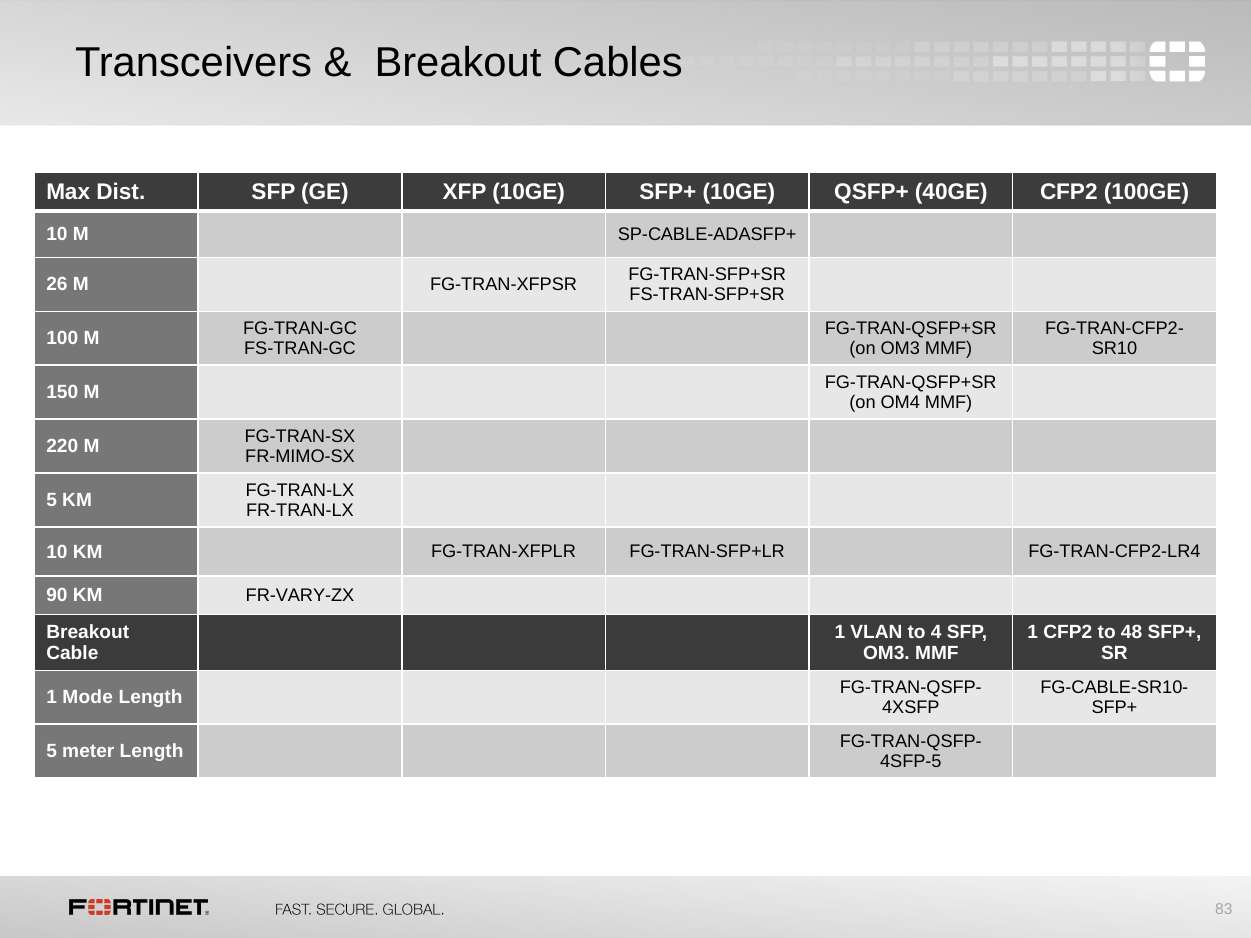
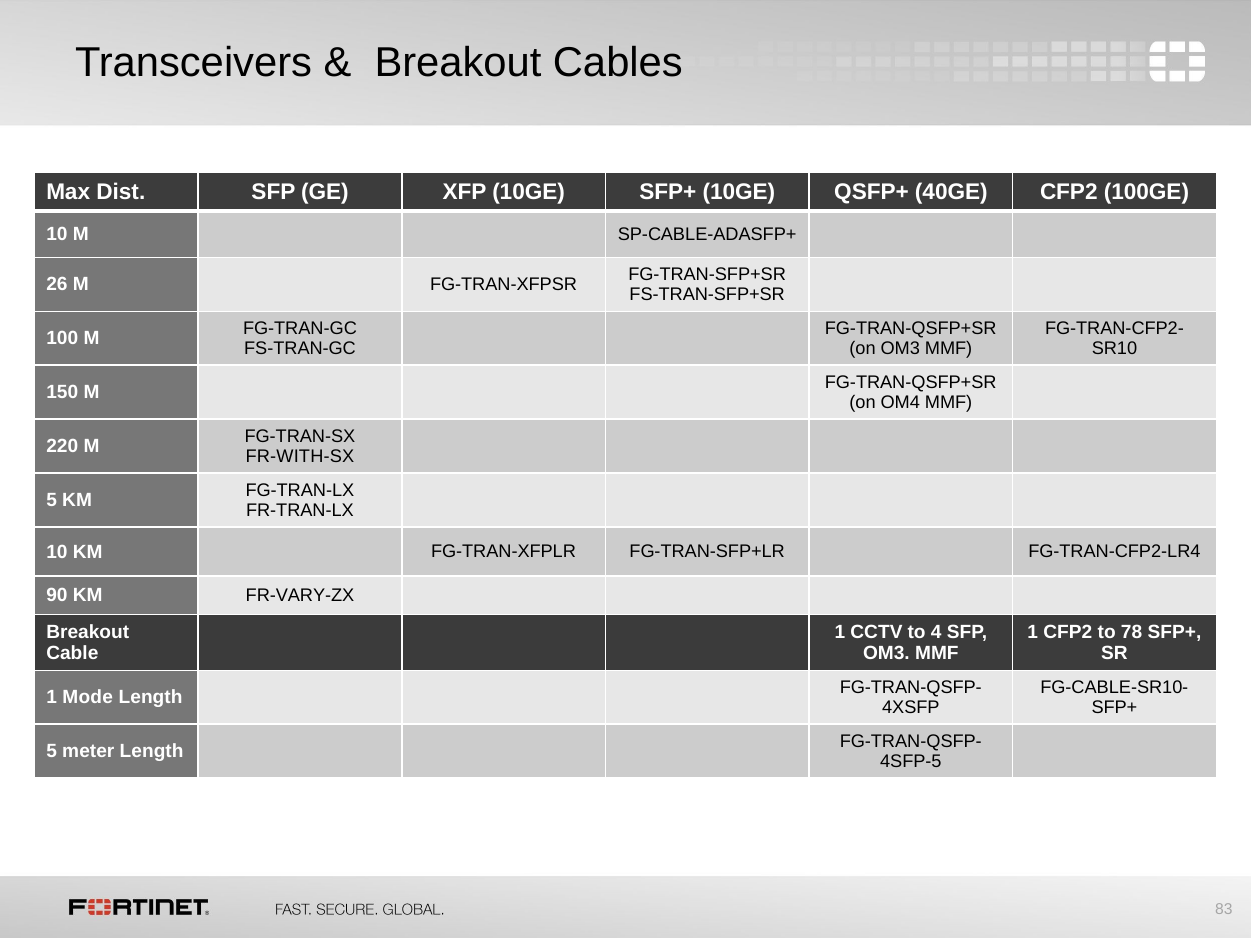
FR-MIMO-SX: FR-MIMO-SX -> FR-WITH-SX
VLAN: VLAN -> CCTV
48: 48 -> 78
